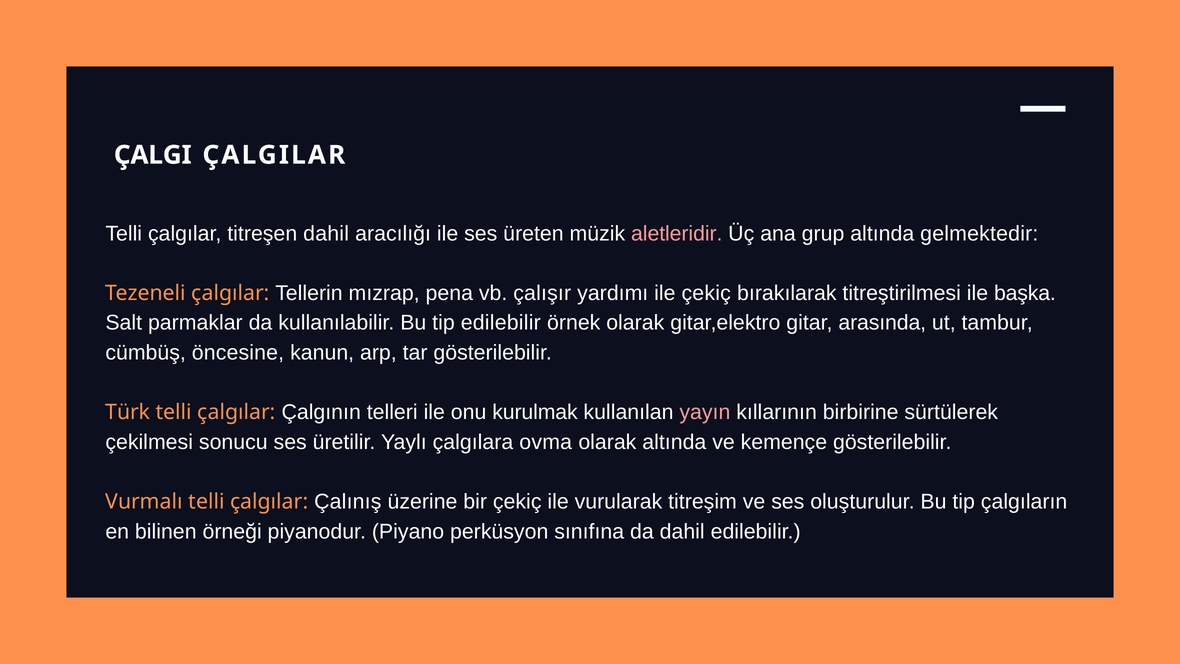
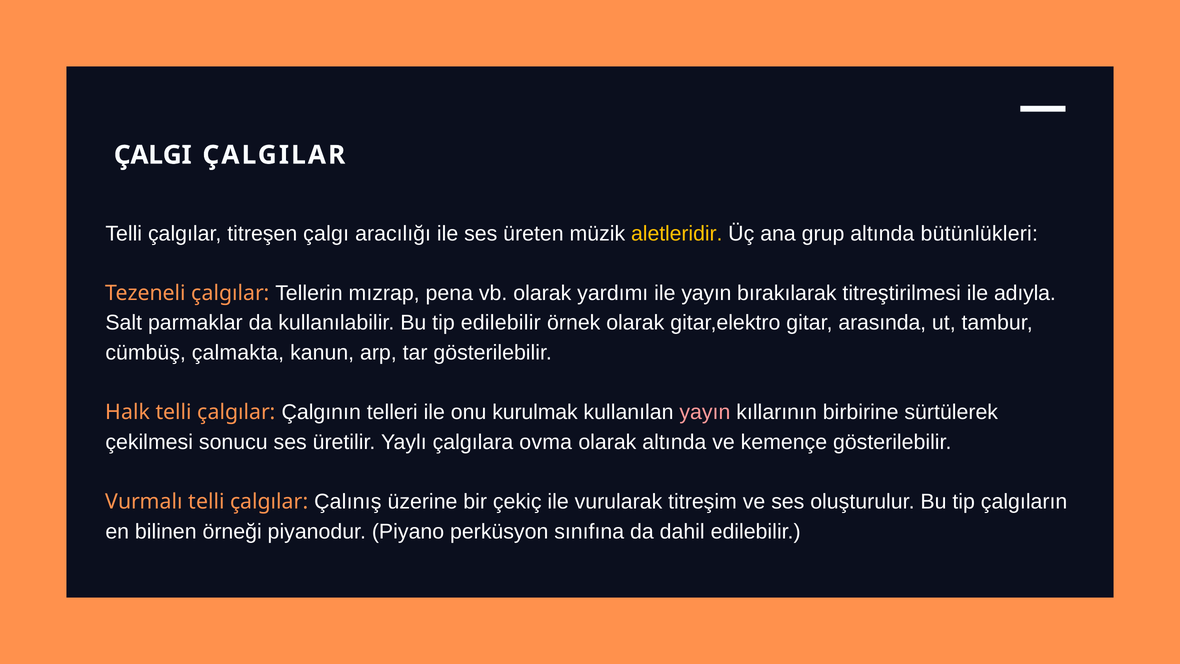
titreşen dahil: dahil -> çalgı
aletleridir colour: pink -> yellow
gelmektedir: gelmektedir -> bütünlükleri
vb çalışır: çalışır -> olarak
ile çekiç: çekiç -> yayın
başka: başka -> adıyla
öncesine: öncesine -> çalmakta
Türk: Türk -> Halk
